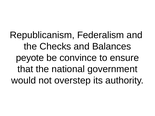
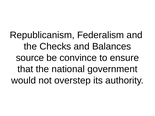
peyote: peyote -> source
